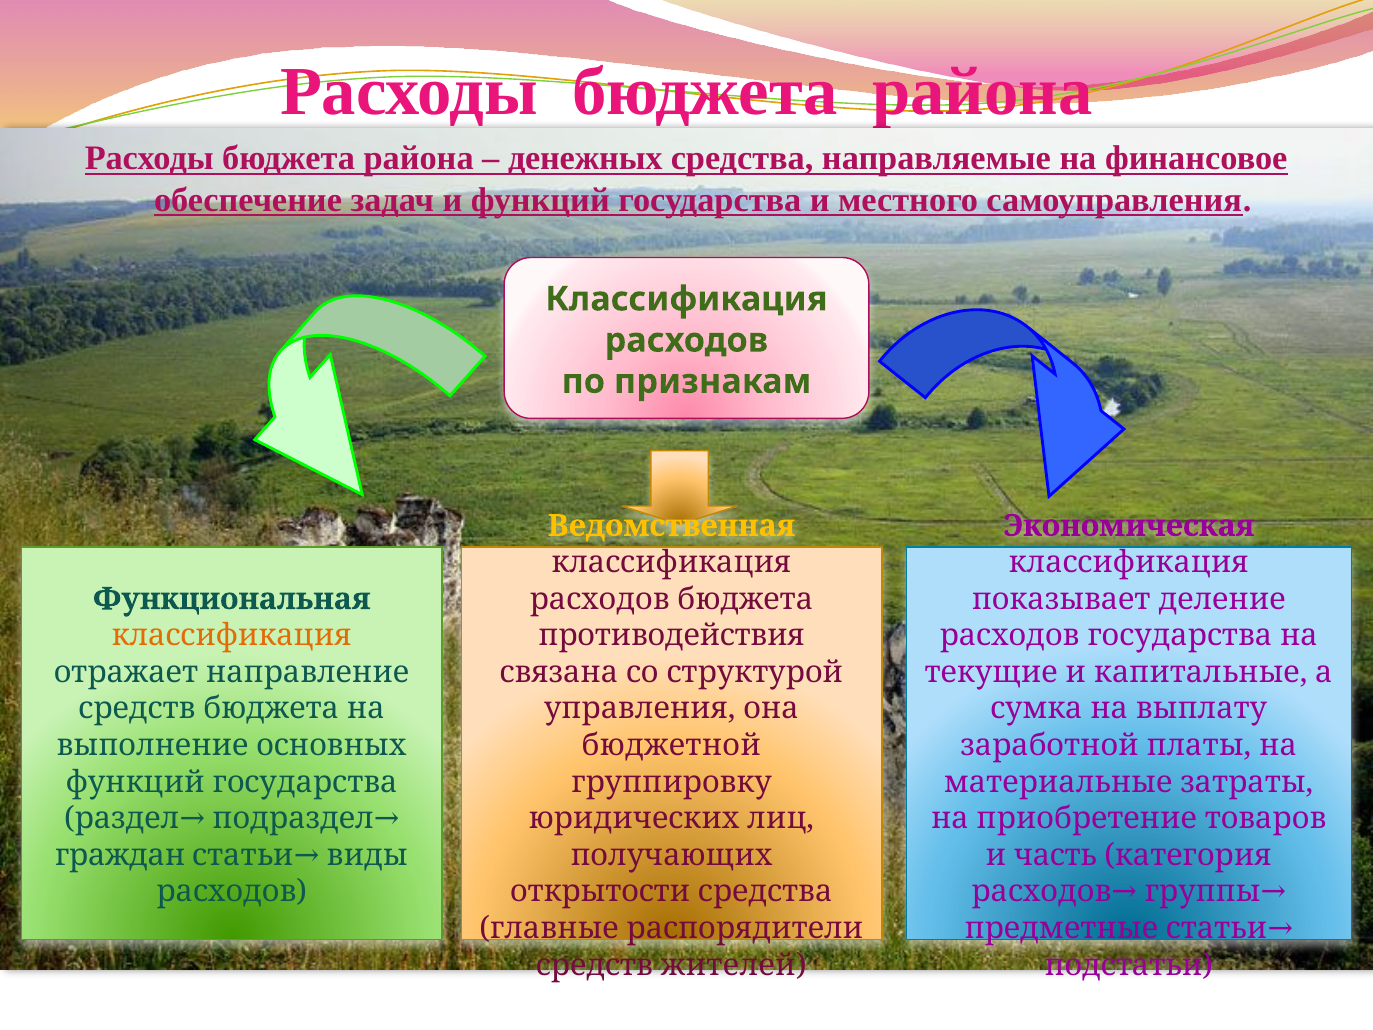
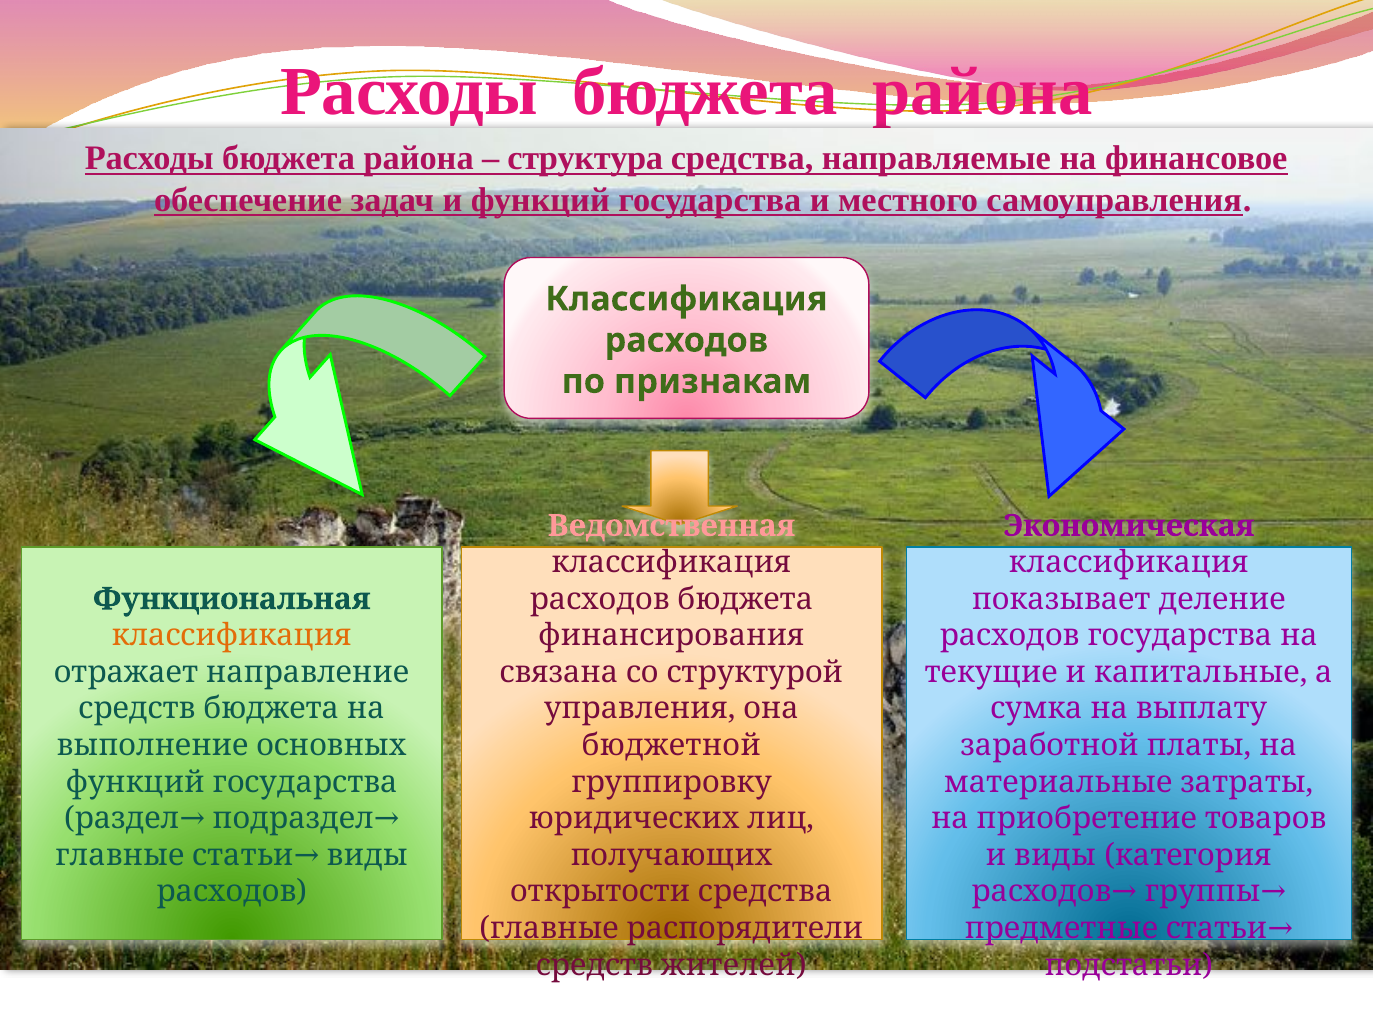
денежных: денежных -> структура
Ведомственная colour: yellow -> pink
противодействия: противодействия -> финансирования
граждан at (120, 855): граждан -> главные
и часть: часть -> виды
